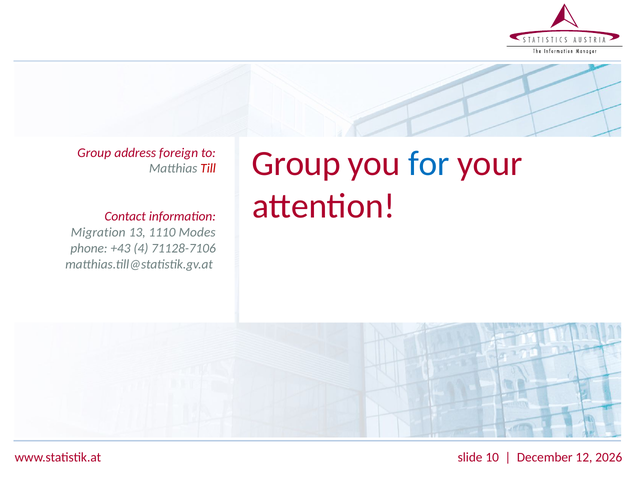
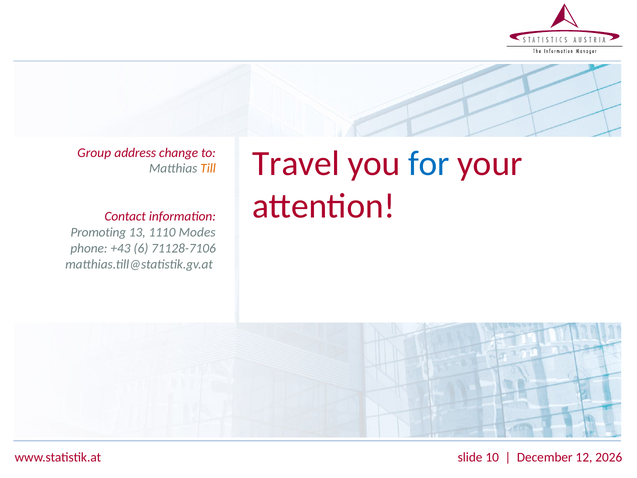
foreign: foreign -> change
Group at (296, 163): Group -> Travel
Till colour: red -> orange
Migration: Migration -> Promoting
4: 4 -> 6
